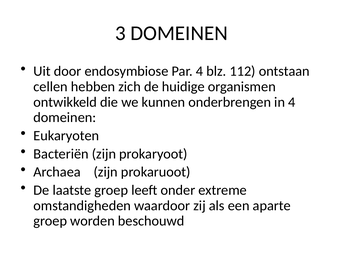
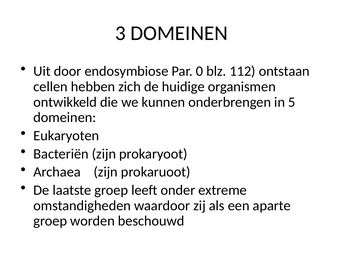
Par 4: 4 -> 0
in 4: 4 -> 5
